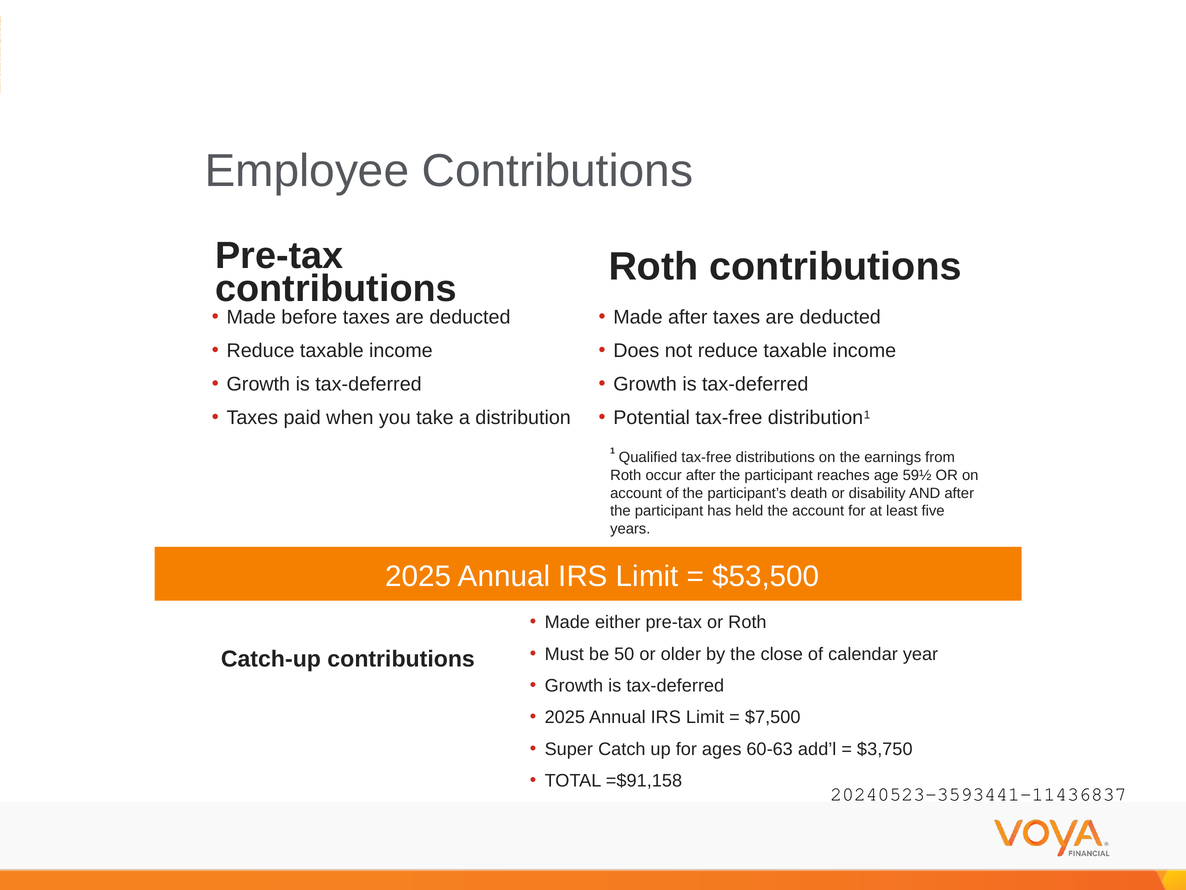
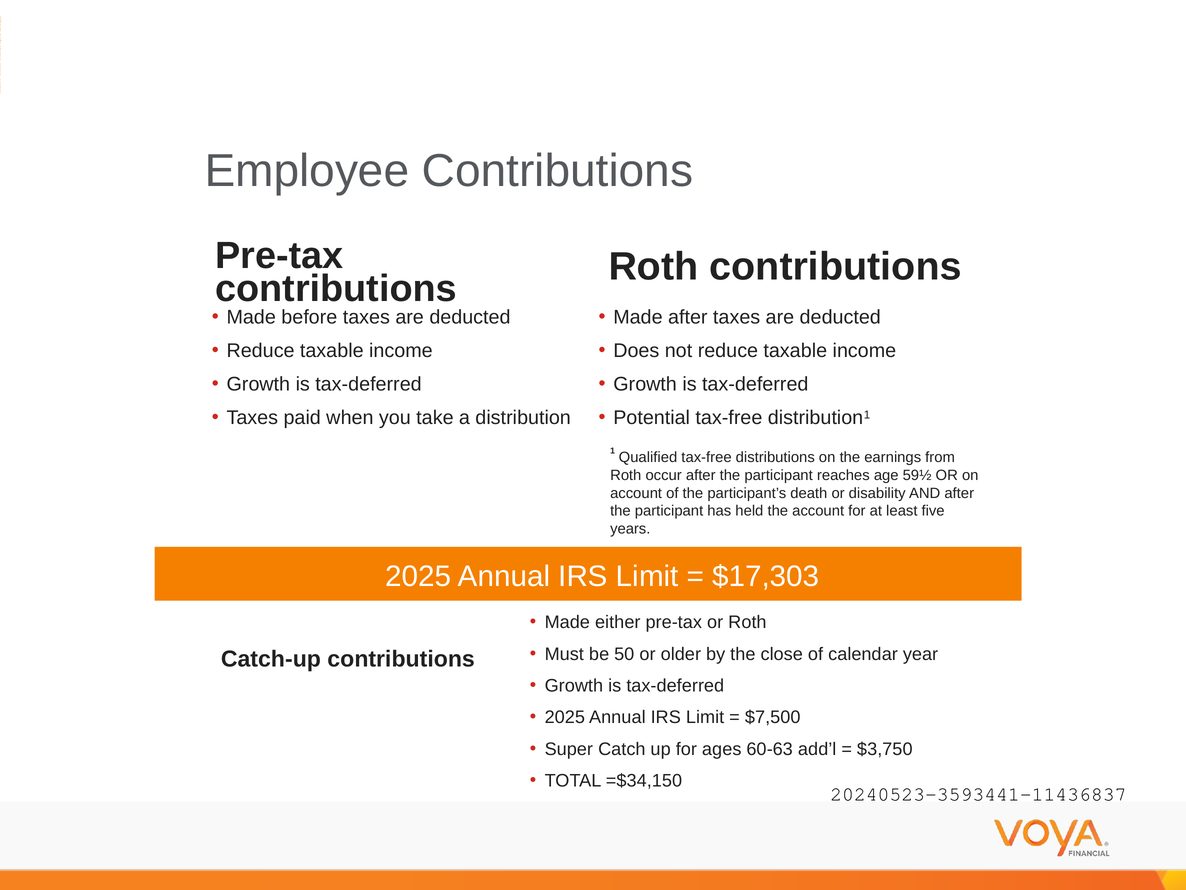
$53,500: $53,500 -> $17,303
=$91,158: =$91,158 -> =$34,150
